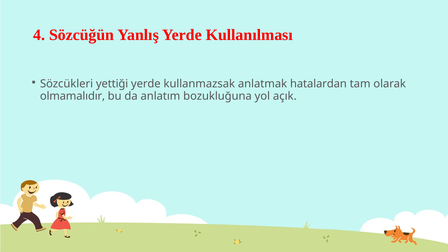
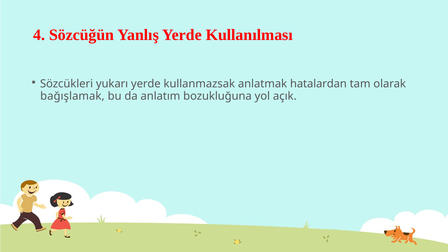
yettiği: yettiği -> yukarı
olmamalıdır: olmamalıdır -> bağışlamak
